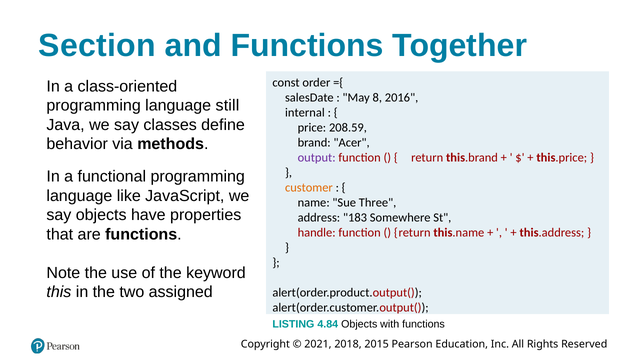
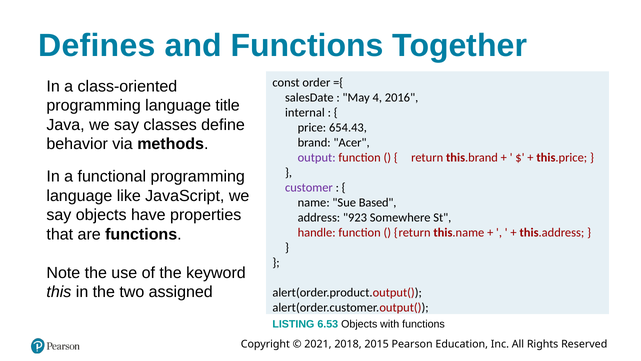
Section: Section -> Defines
8: 8 -> 4
still: still -> title
208.59: 208.59 -> 654.43
customer colour: orange -> purple
Three: Three -> Based
183: 183 -> 923
4.84: 4.84 -> 6.53
